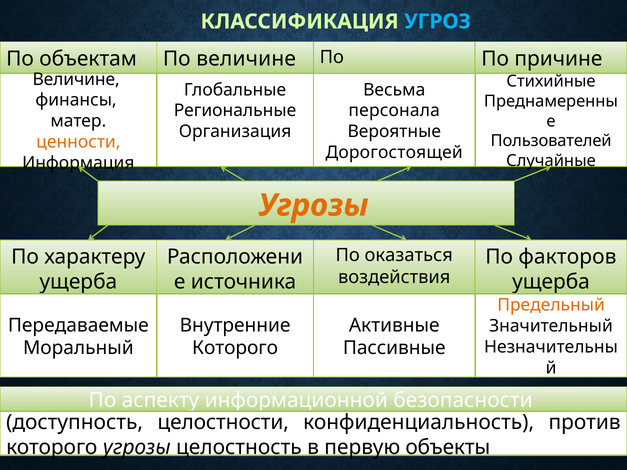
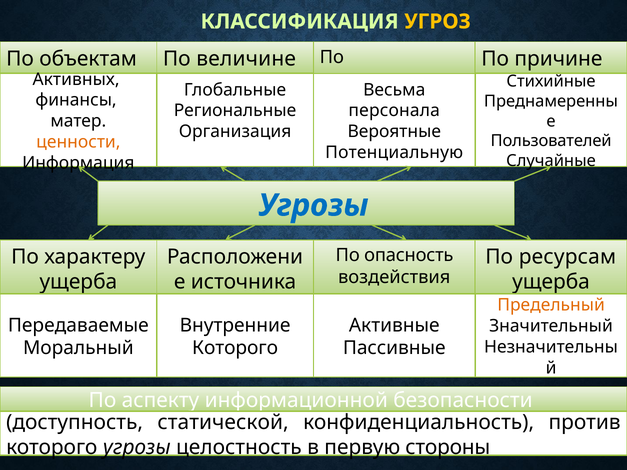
УГРОЗ colour: light blue -> yellow
Величине at (76, 79): Величине -> Активных
Дорогостоящей: Дорогостоящей -> Потенциальную
Угрозы at (313, 205) colour: orange -> blue
оказаться: оказаться -> опасность
факторов: факторов -> ресурсам
целостности: целостности -> статической
объекты: объекты -> стороны
